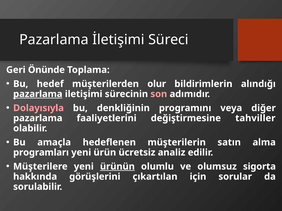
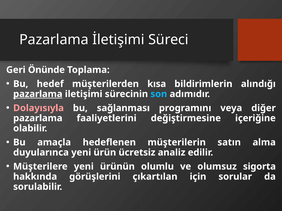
olur: olur -> kısa
son colour: pink -> light blue
denkliğinin: denkliğinin -> sağlanması
tahviller: tahviller -> içeriğine
programları: programları -> duyularınca
ürünün underline: present -> none
